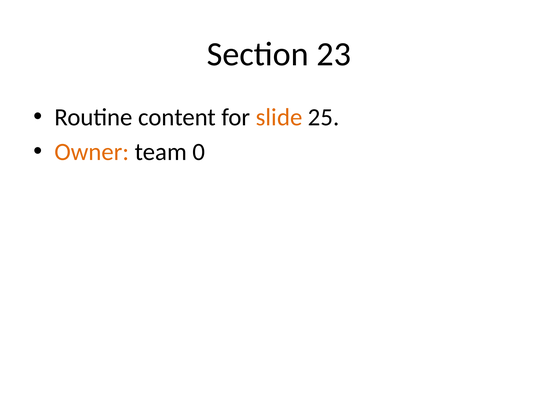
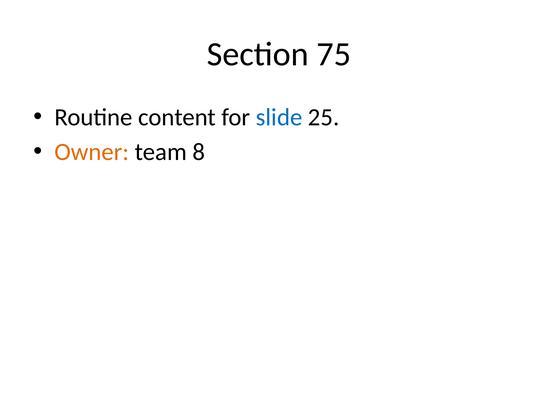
23: 23 -> 75
slide colour: orange -> blue
0: 0 -> 8
